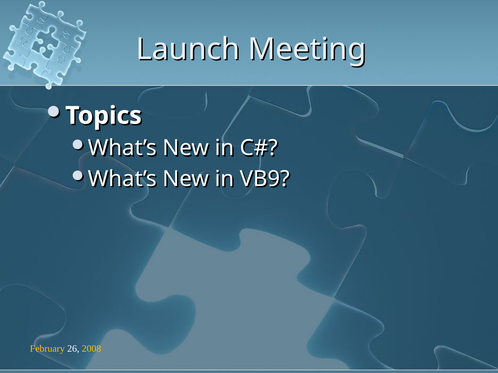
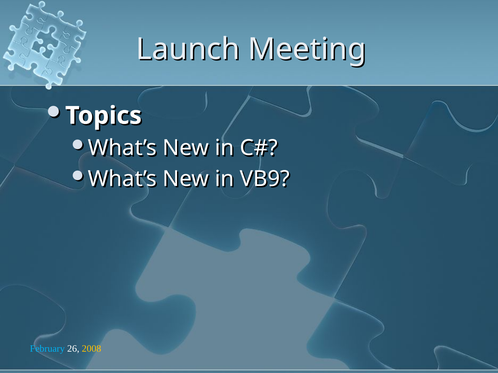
February colour: yellow -> light blue
